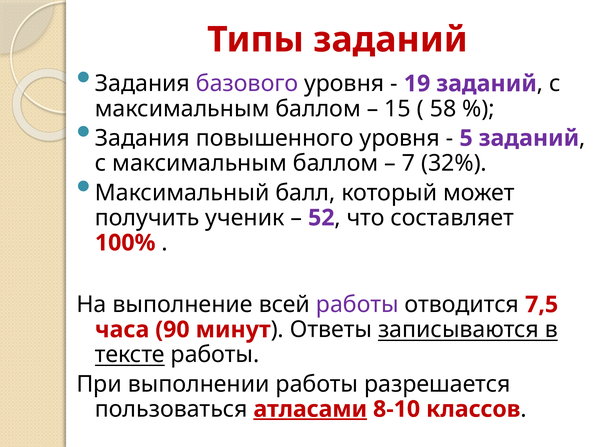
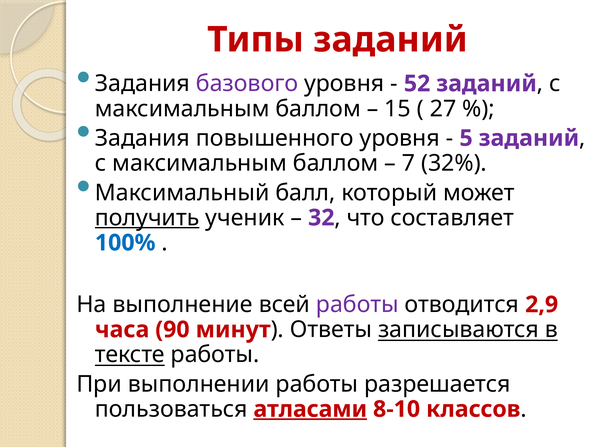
19: 19 -> 52
58: 58 -> 27
получить underline: none -> present
52: 52 -> 32
100% colour: red -> blue
7,5: 7,5 -> 2,9
